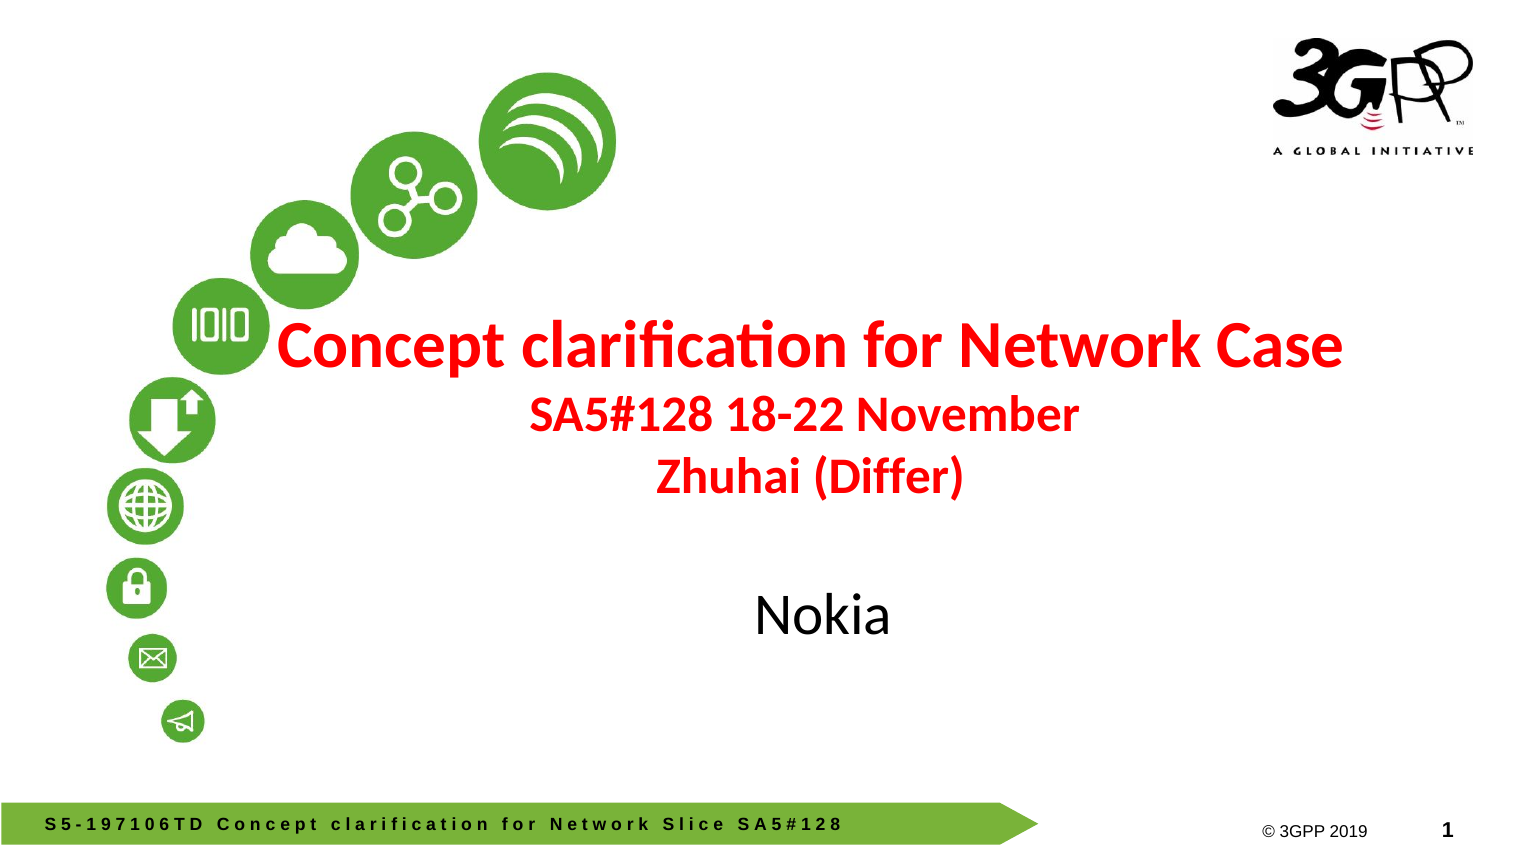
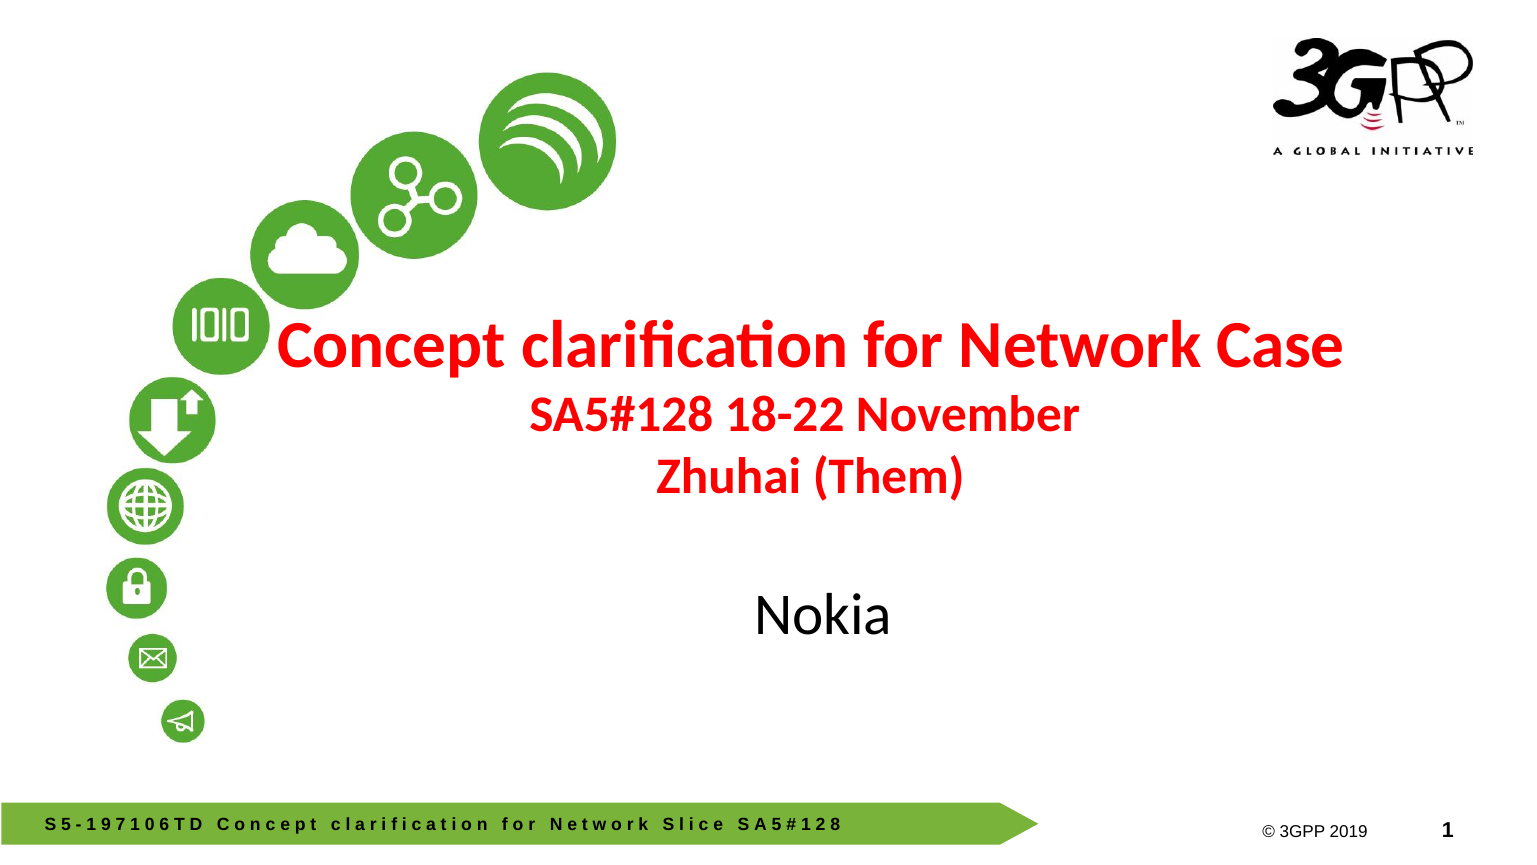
Differ: Differ -> Them
